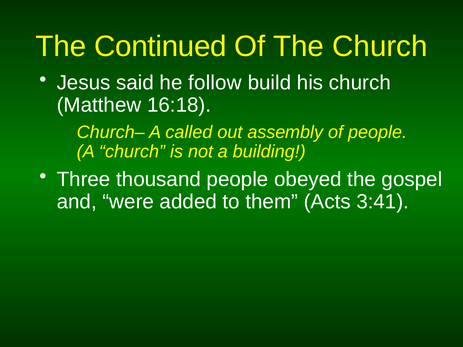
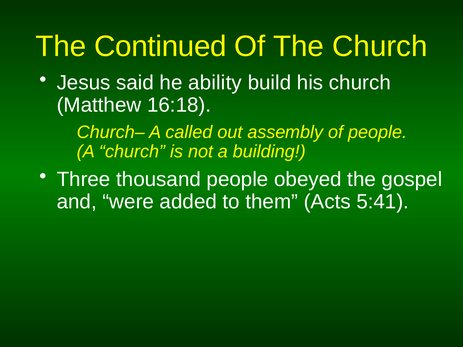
follow: follow -> ability
3:41: 3:41 -> 5:41
